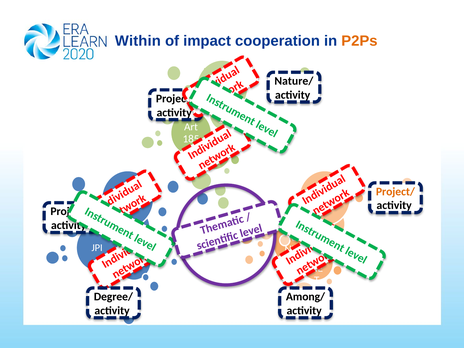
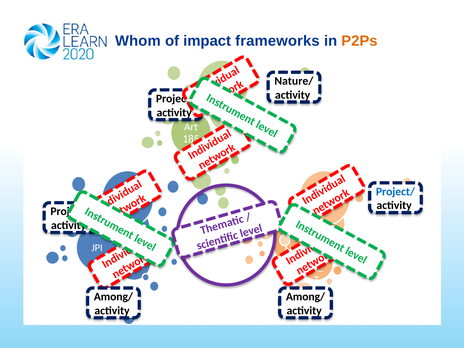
Within: Within -> Whom
cooperation: cooperation -> frameworks
Project/ at (395, 192) colour: orange -> blue
Degree/ at (113, 297): Degree/ -> Among/
